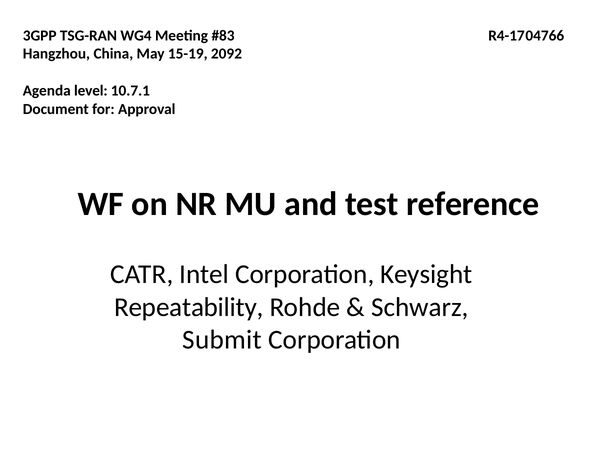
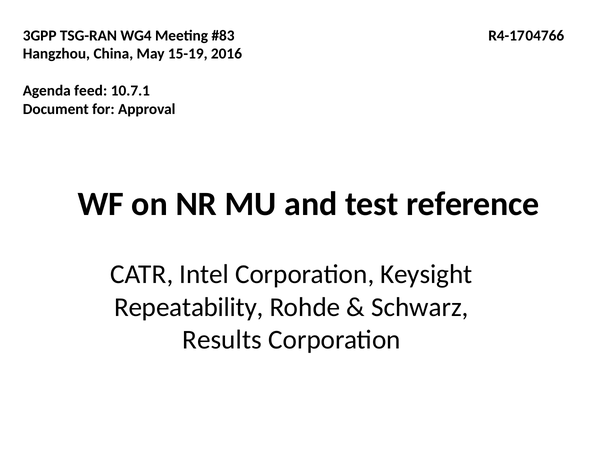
2092: 2092 -> 2016
level: level -> feed
Submit: Submit -> Results
